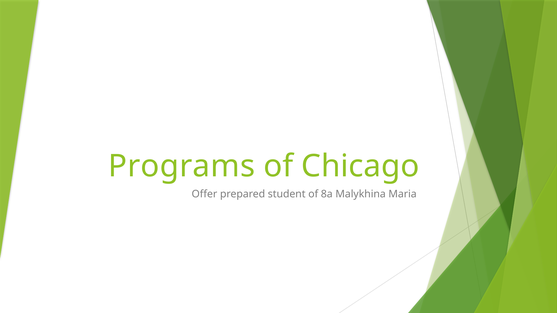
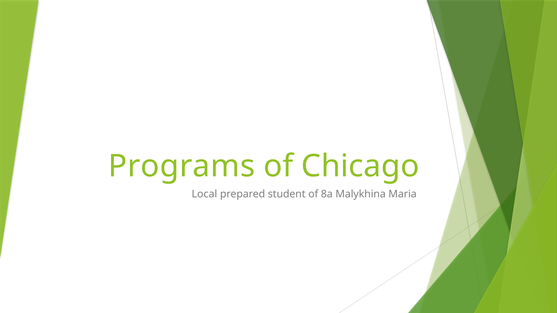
Offer: Offer -> Local
